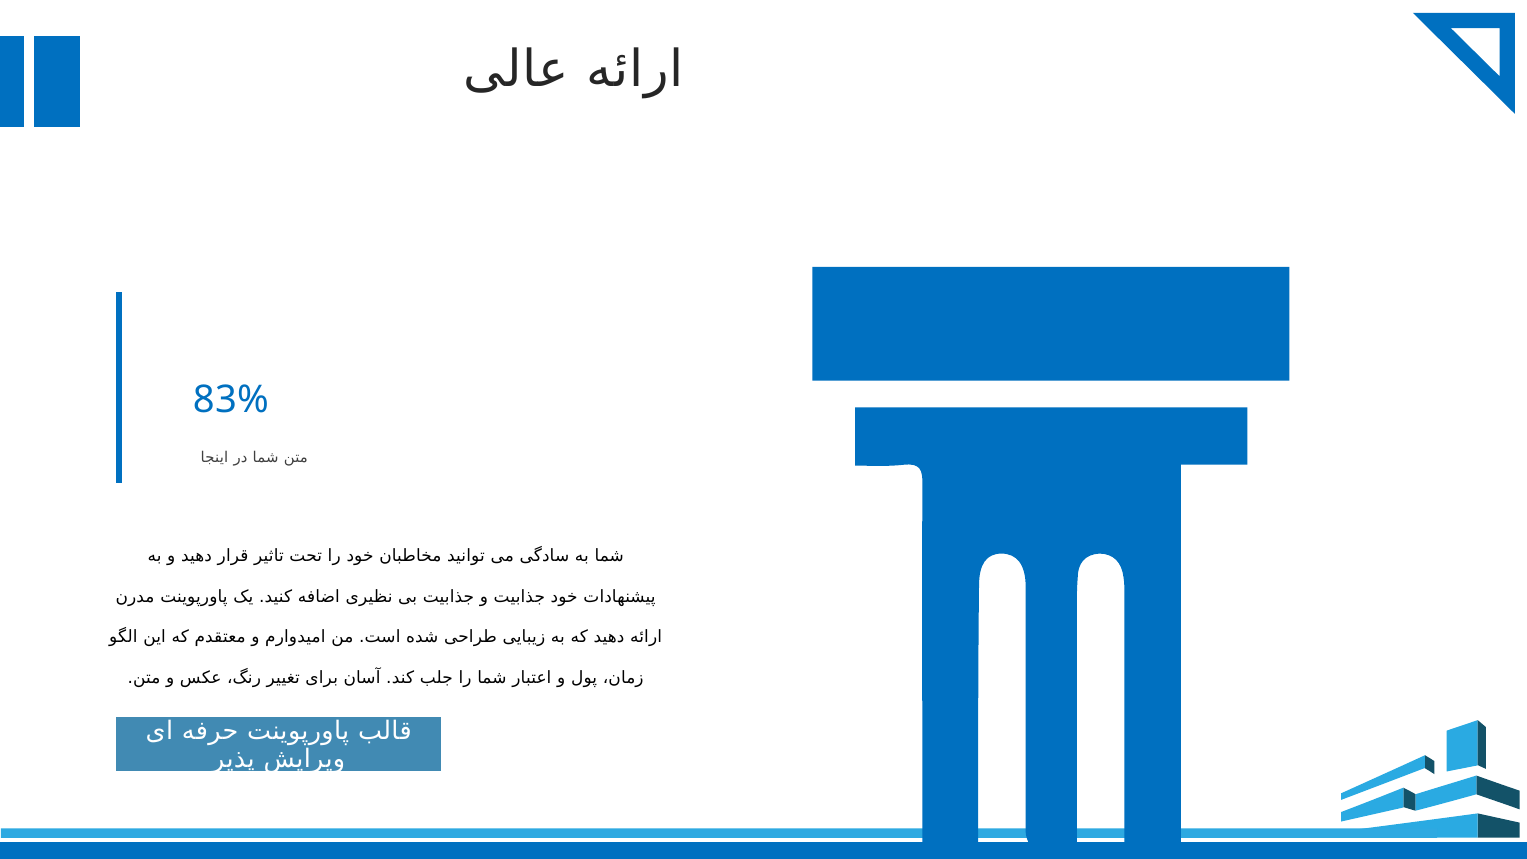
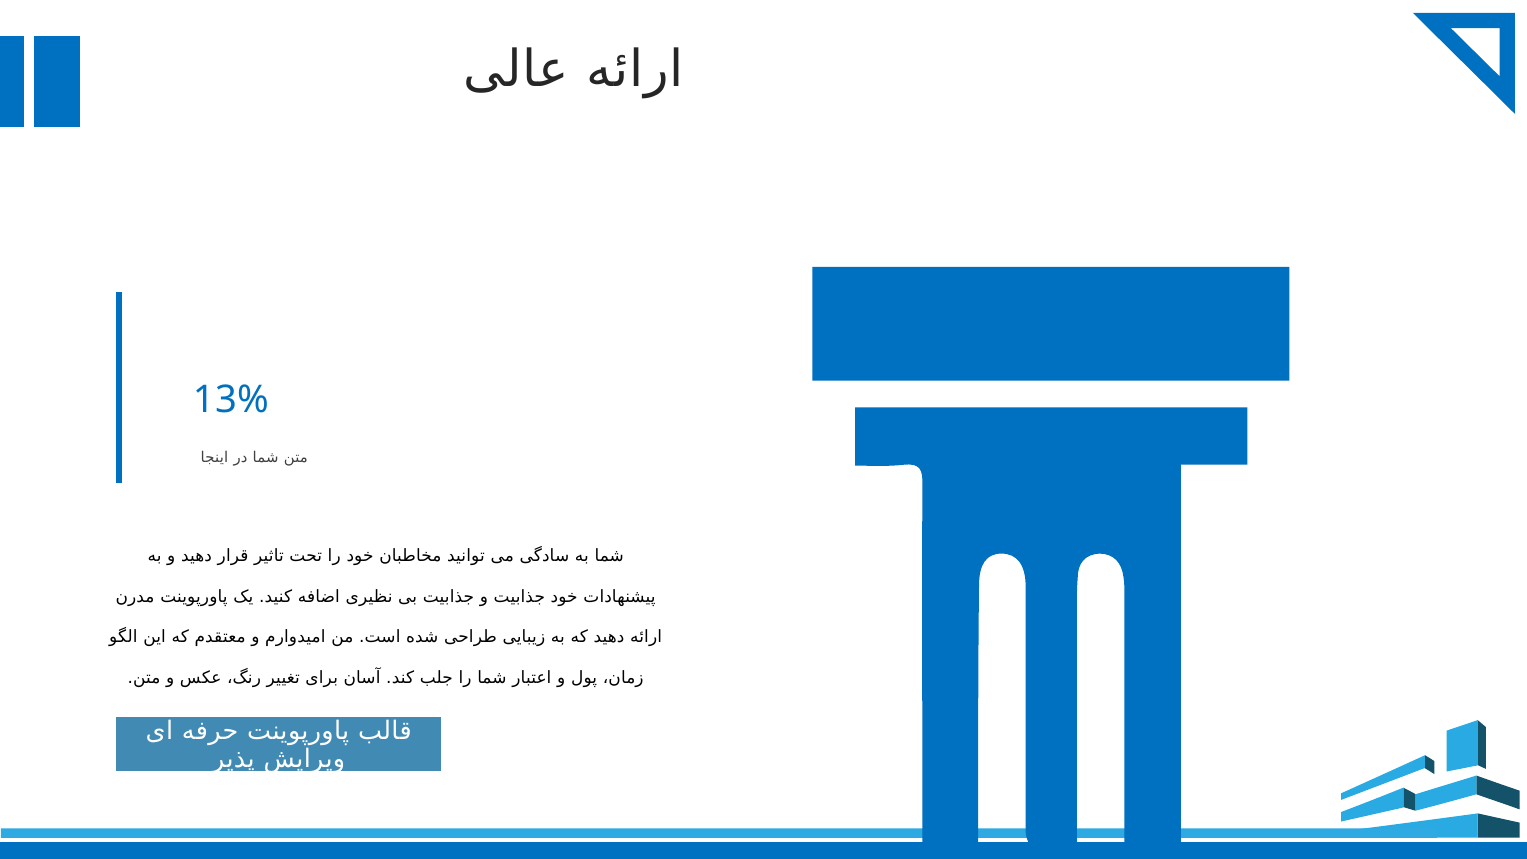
83%: 83% -> 13%
